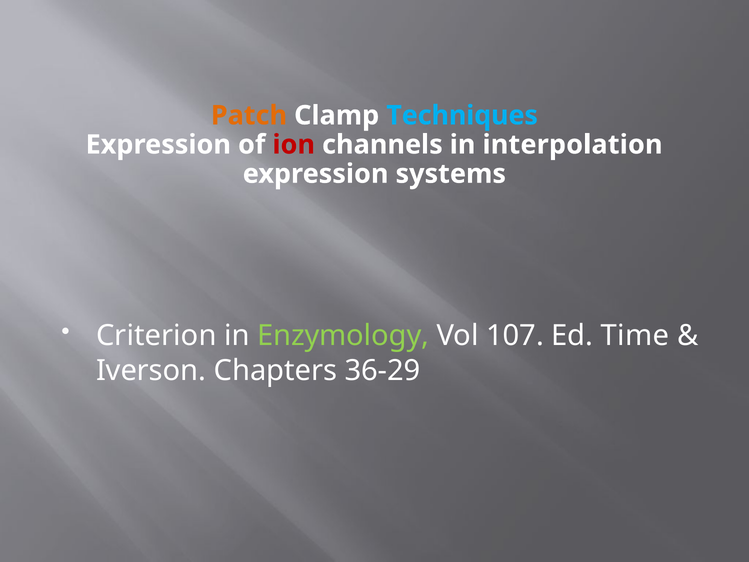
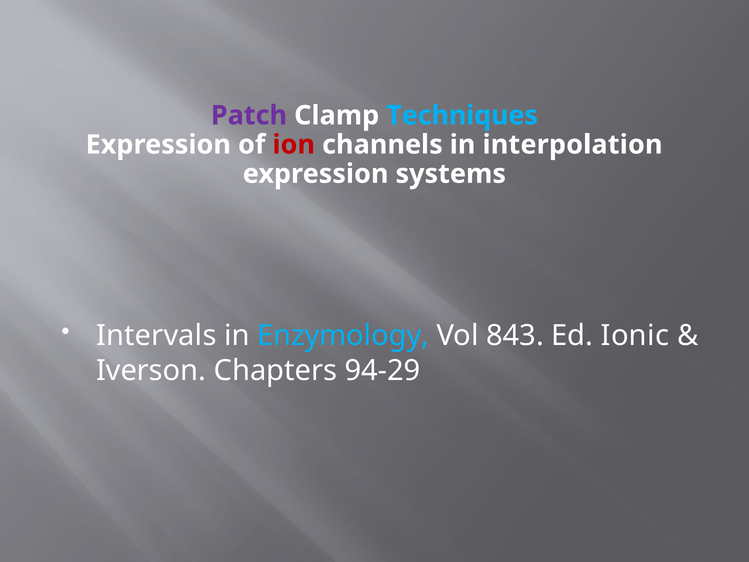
Patch colour: orange -> purple
Criterion: Criterion -> Intervals
Enzymology colour: light green -> light blue
107: 107 -> 843
Time: Time -> Ionic
36-29: 36-29 -> 94-29
